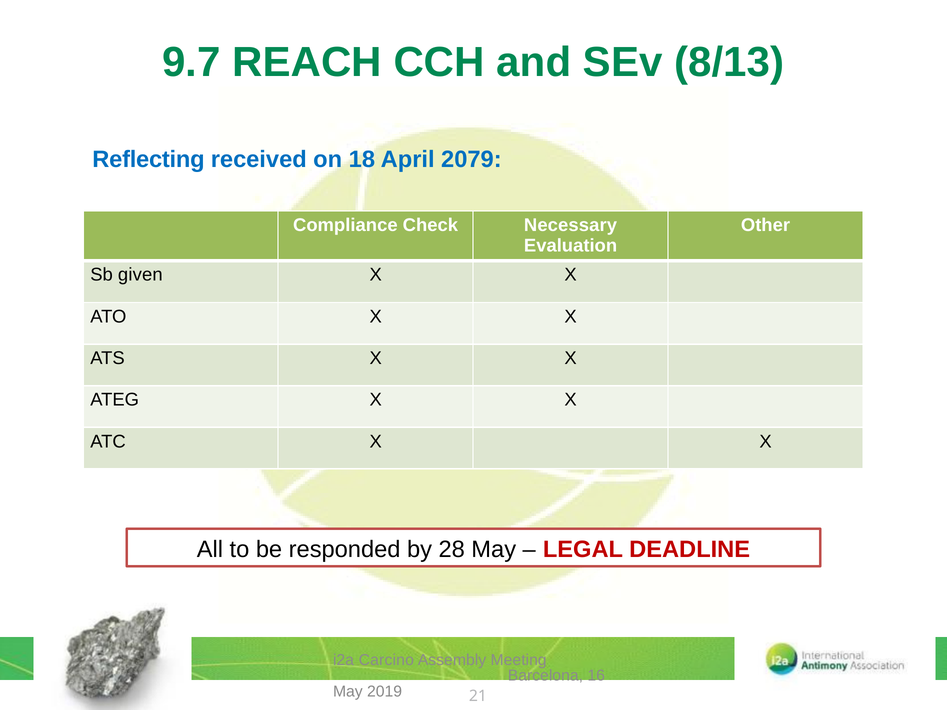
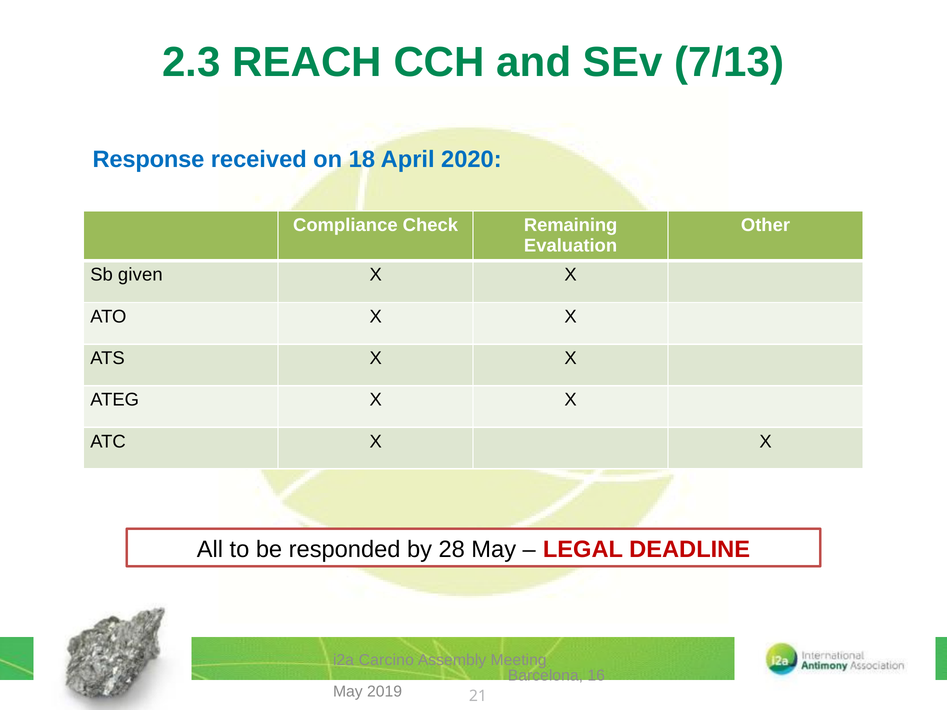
9.7: 9.7 -> 2.3
8/13: 8/13 -> 7/13
Reflecting: Reflecting -> Response
2079: 2079 -> 2020
Necessary: Necessary -> Remaining
